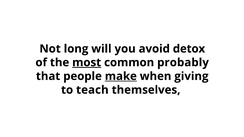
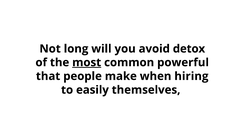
probably: probably -> powerful
make underline: present -> none
giving: giving -> hiring
teach: teach -> easily
